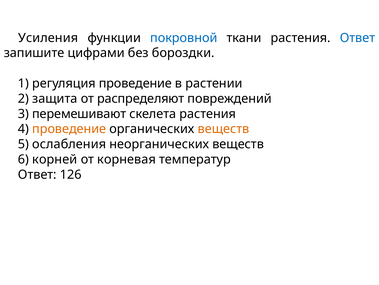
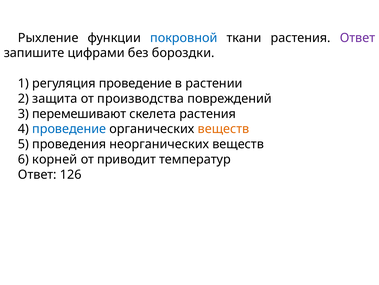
Усиления: Усиления -> Рыхление
Ответ at (357, 38) colour: blue -> purple
распределяют: распределяют -> производства
проведение at (69, 129) colour: orange -> blue
ослабления: ослабления -> проведения
корневая: корневая -> приводит
